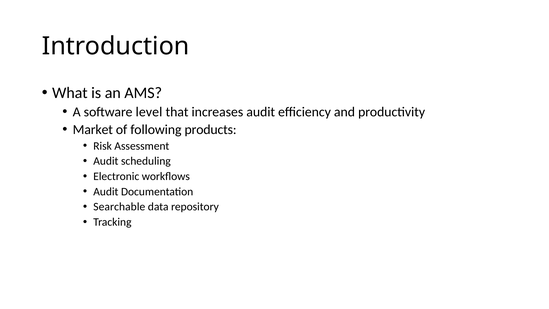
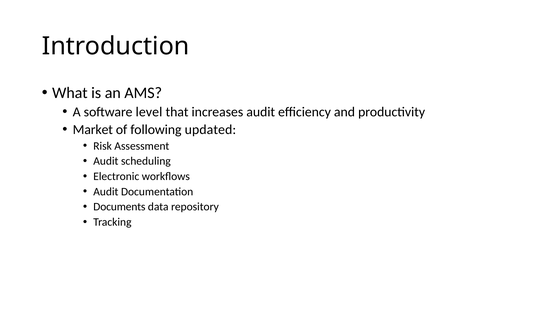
products: products -> updated
Searchable: Searchable -> Documents
